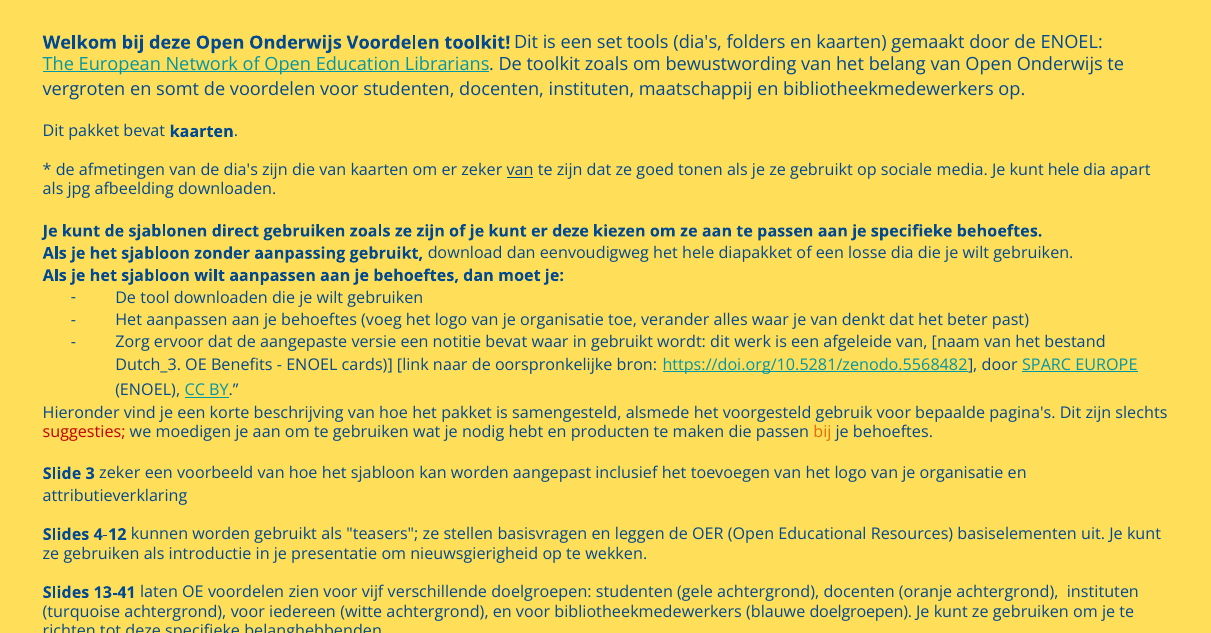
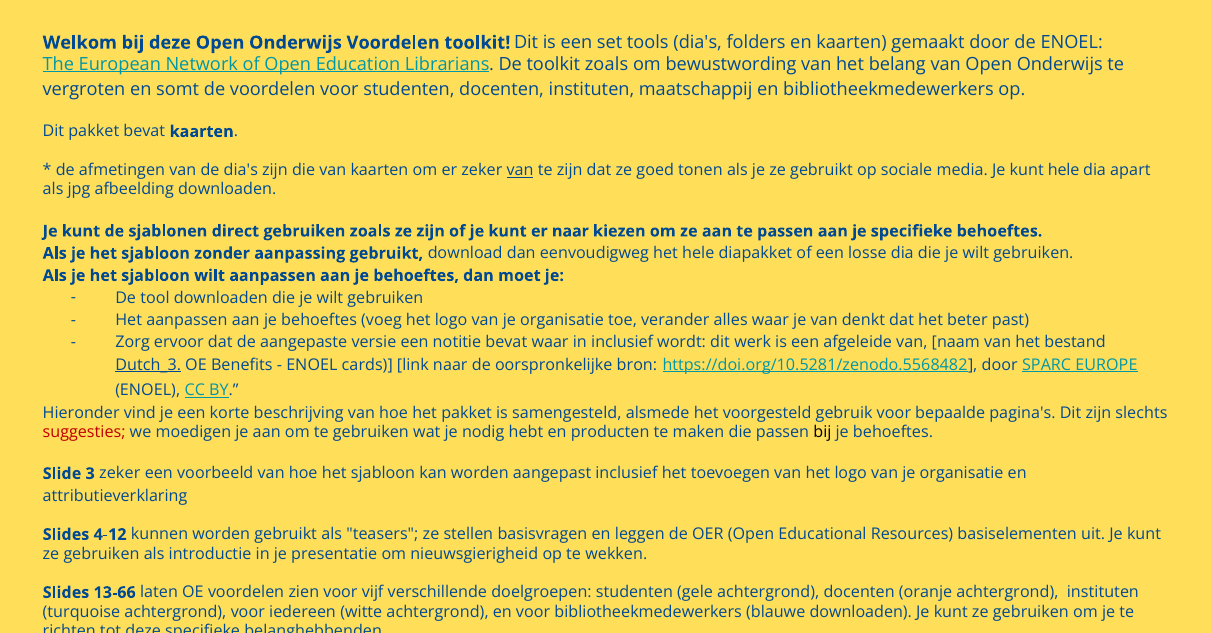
er deze: deze -> naar
in gebruikt: gebruikt -> inclusief
Dutch_3 underline: none -> present
bij at (822, 432) colour: orange -> black
13-41: 13-41 -> 13-66
blauwe doelgroepen: doelgroepen -> downloaden
